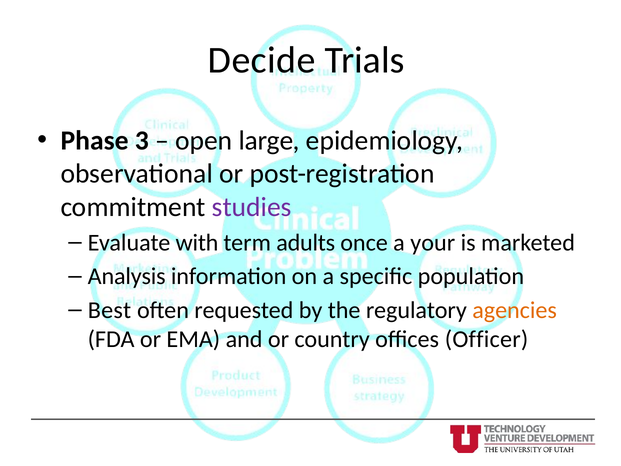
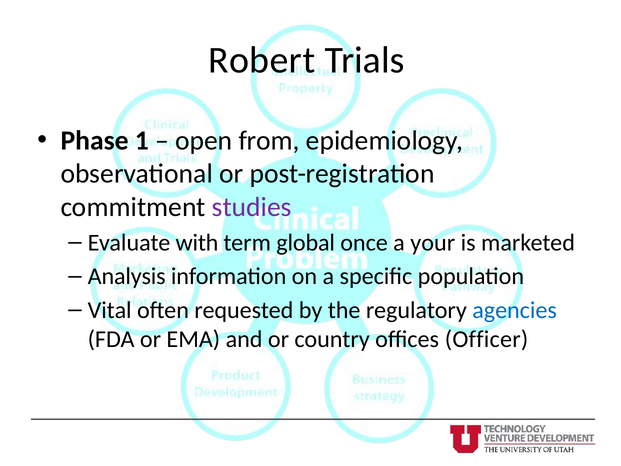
Decide: Decide -> Robert
3: 3 -> 1
large: large -> from
adults: adults -> global
Best: Best -> Vital
agencies colour: orange -> blue
